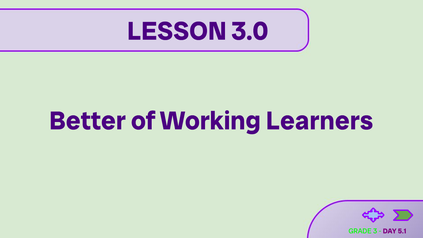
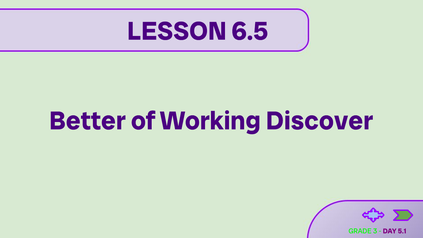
3.0: 3.0 -> 6.5
Learners: Learners -> Discover
